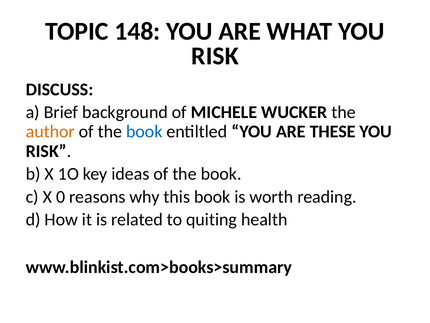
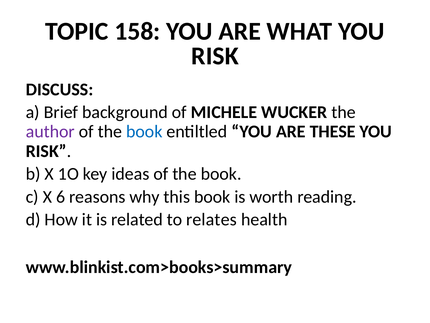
148: 148 -> 158
author colour: orange -> purple
0: 0 -> 6
quiting: quiting -> relates
